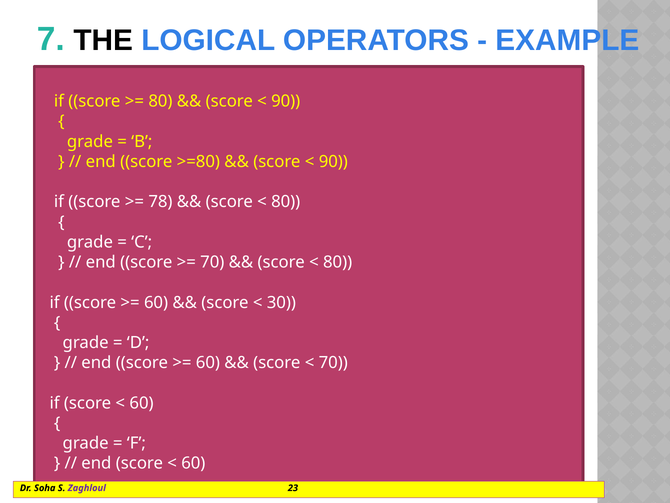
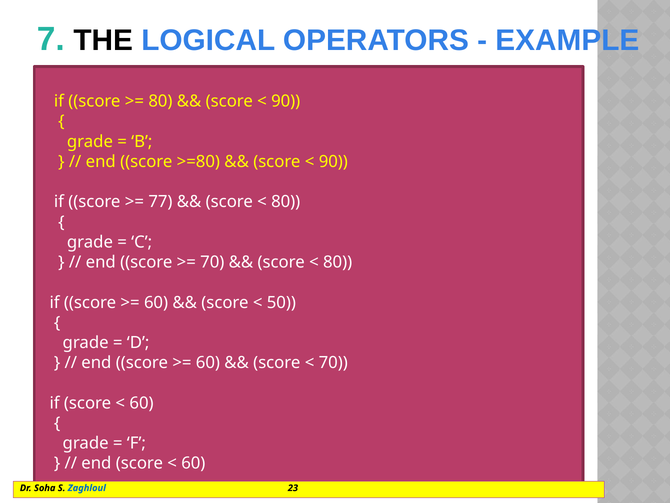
78: 78 -> 77
30: 30 -> 50
Zaghloul colour: purple -> blue
